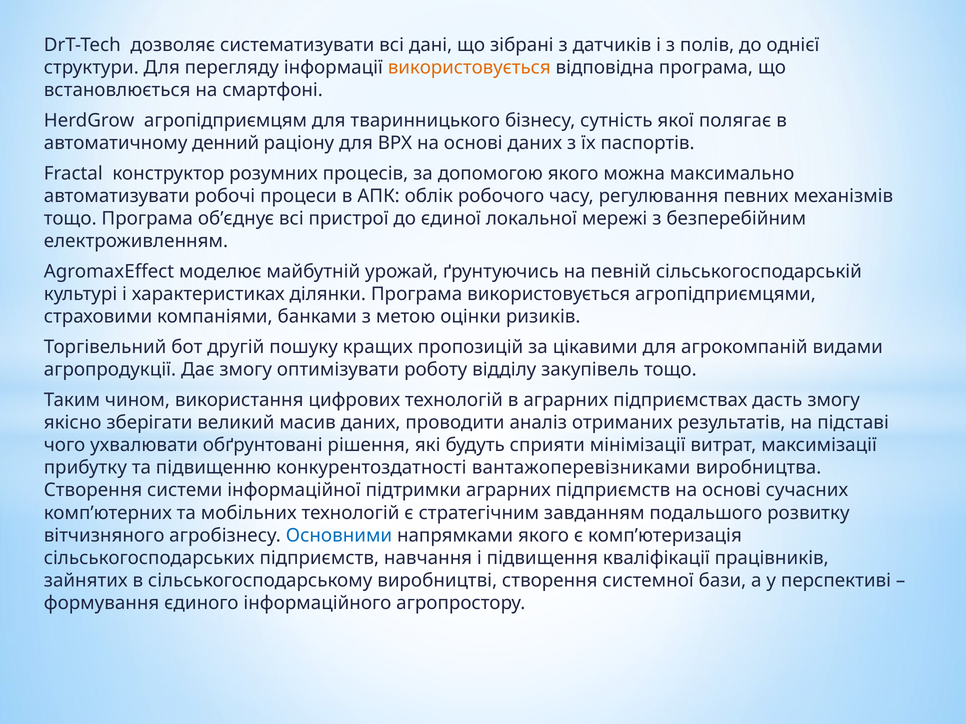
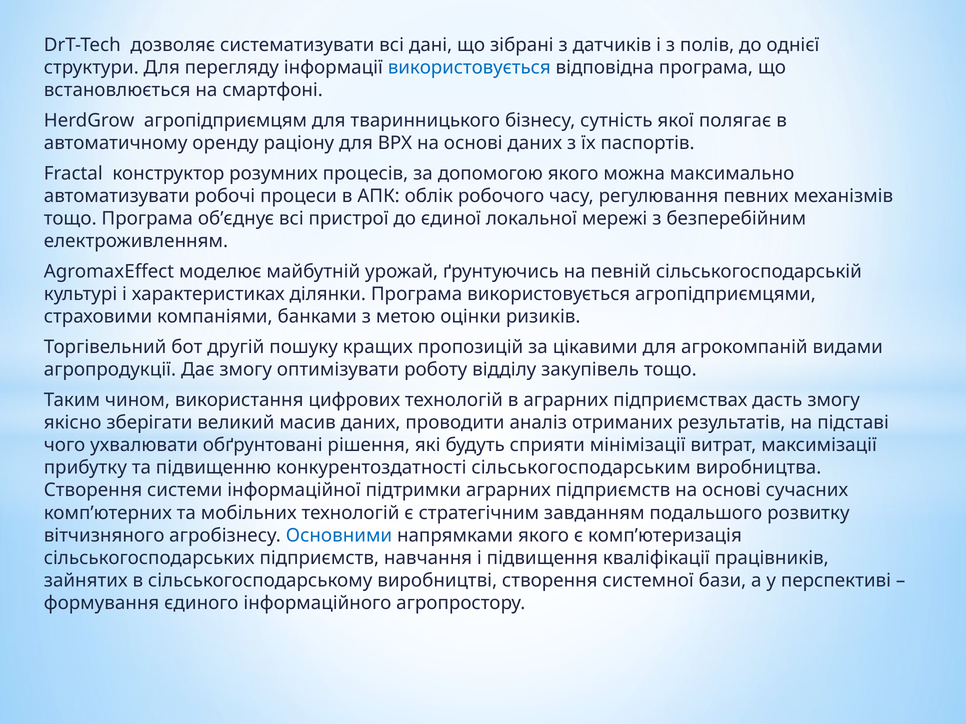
використовується at (469, 68) colour: orange -> blue
денний: денний -> оренду
вантажоперевізниками: вантажоперевізниками -> сільськогосподарським
